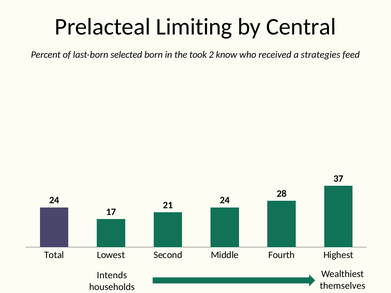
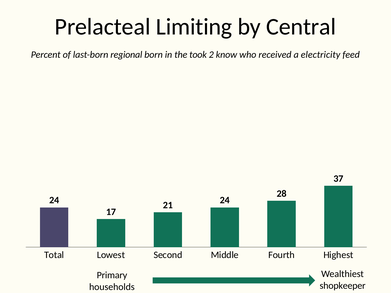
selected: selected -> regional
strategies: strategies -> electricity
Intends: Intends -> Primary
themselves: themselves -> shopkeeper
